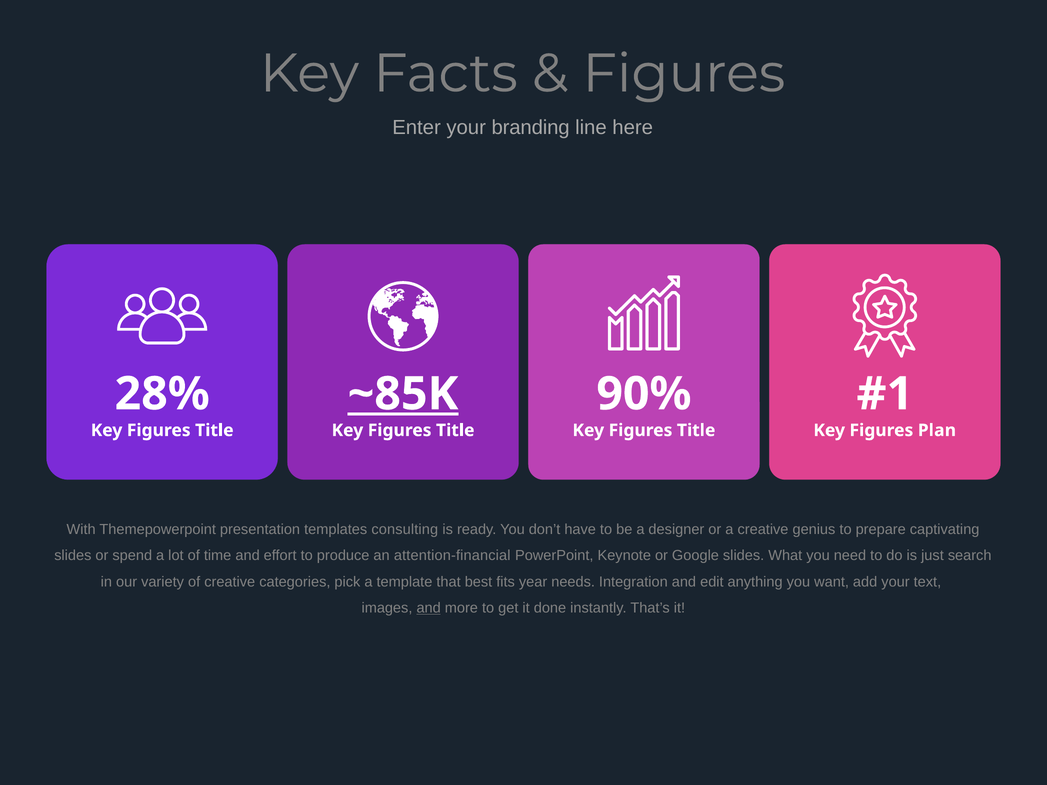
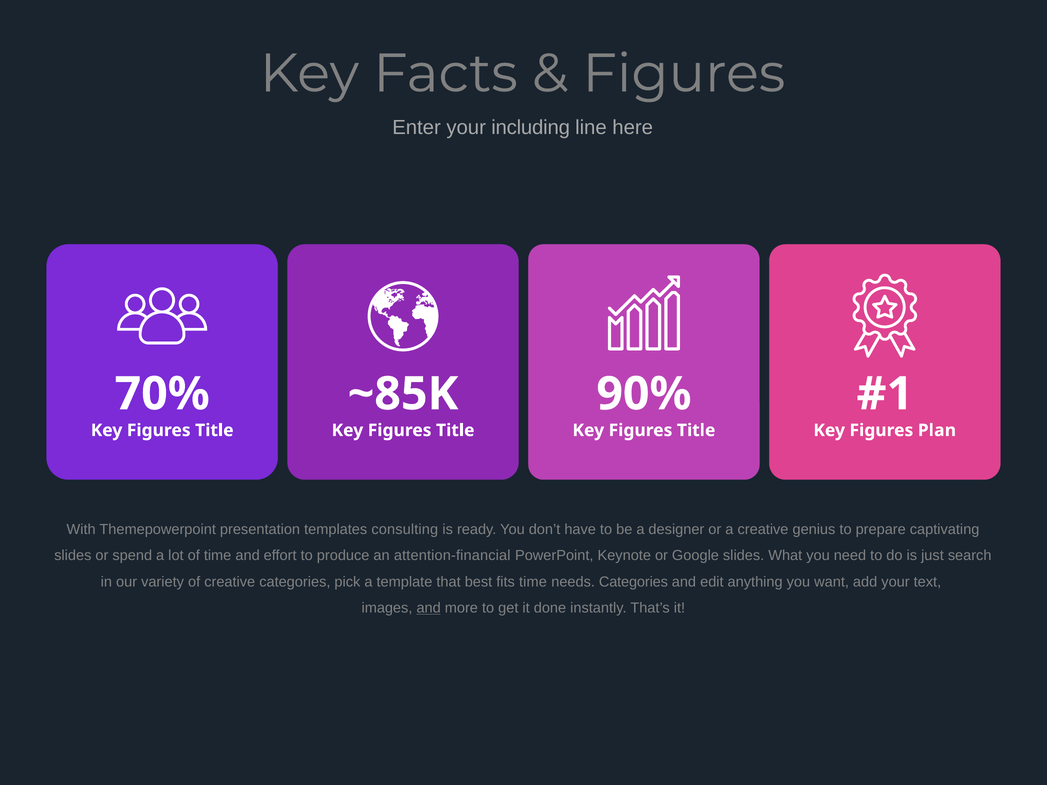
branding: branding -> including
28%: 28% -> 70%
~85K underline: present -> none
fits year: year -> time
needs Integration: Integration -> Categories
